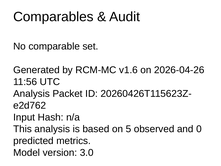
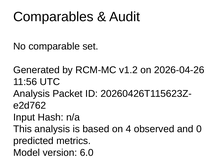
v1.6: v1.6 -> v1.2
5: 5 -> 4
3.0: 3.0 -> 6.0
